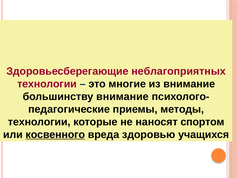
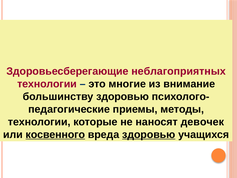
большинству внимание: внимание -> здоровью
спортом: спортом -> девочек
здоровью at (149, 134) underline: none -> present
